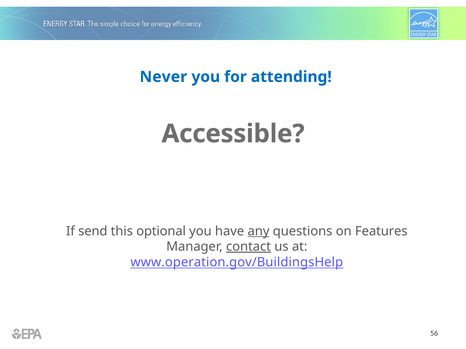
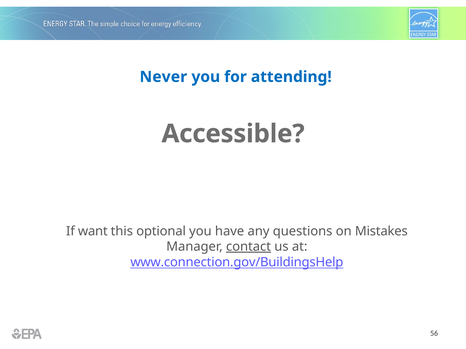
send: send -> want
any underline: present -> none
Features: Features -> Mistakes
www.operation.gov/BuildingsHelp: www.operation.gov/BuildingsHelp -> www.connection.gov/BuildingsHelp
